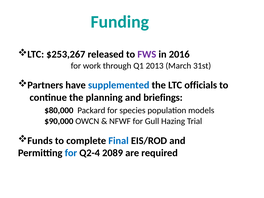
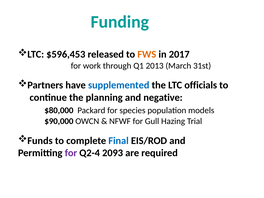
$253,267: $253,267 -> $596,453
FWS colour: purple -> orange
2016: 2016 -> 2017
briefings: briefings -> negative
for at (71, 153) colour: blue -> purple
2089: 2089 -> 2093
